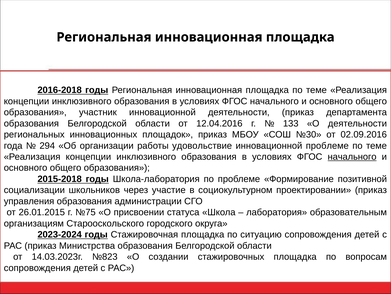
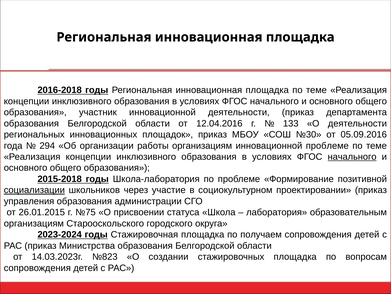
02.09.2016: 02.09.2016 -> 05.09.2016
работы удовольствие: удовольствие -> организациям
социализации underline: none -> present
ситуацию: ситуацию -> получаем
